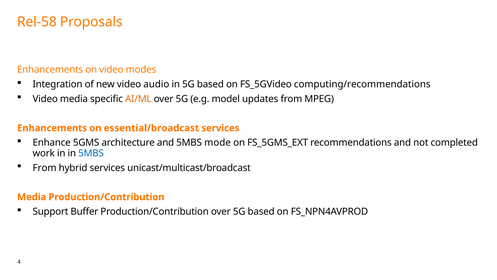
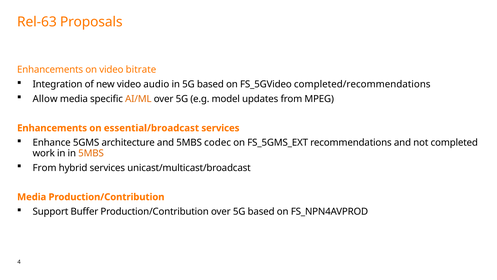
Rel-58: Rel-58 -> Rel-63
modes: modes -> bitrate
computing/recommendations: computing/recommendations -> completed/recommendations
Video at (45, 99): Video -> Allow
mode: mode -> codec
5MBS at (91, 153) colour: blue -> orange
